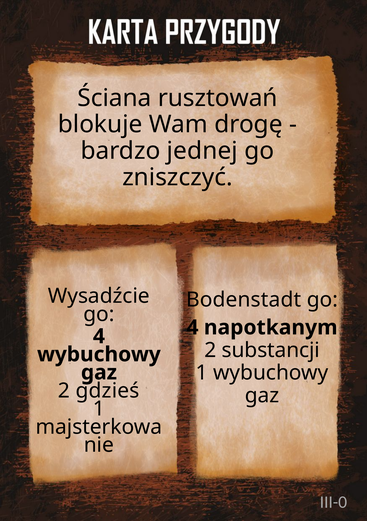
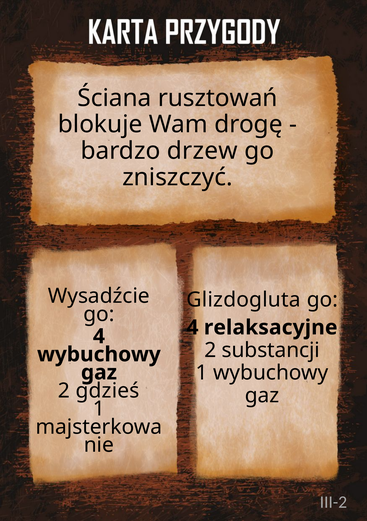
jednej: jednej -> drzew
Bodenstadt: Bodenstadt -> Glizdogluta
napotkanym: napotkanym -> relaksacyjne
III-0: III-0 -> III-2
